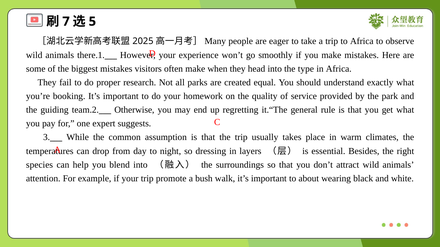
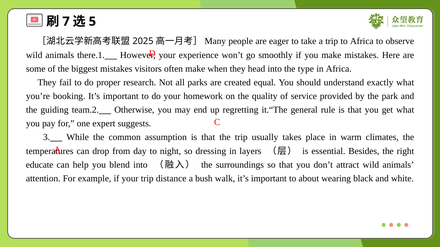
species: species -> educate
promote: promote -> distance
